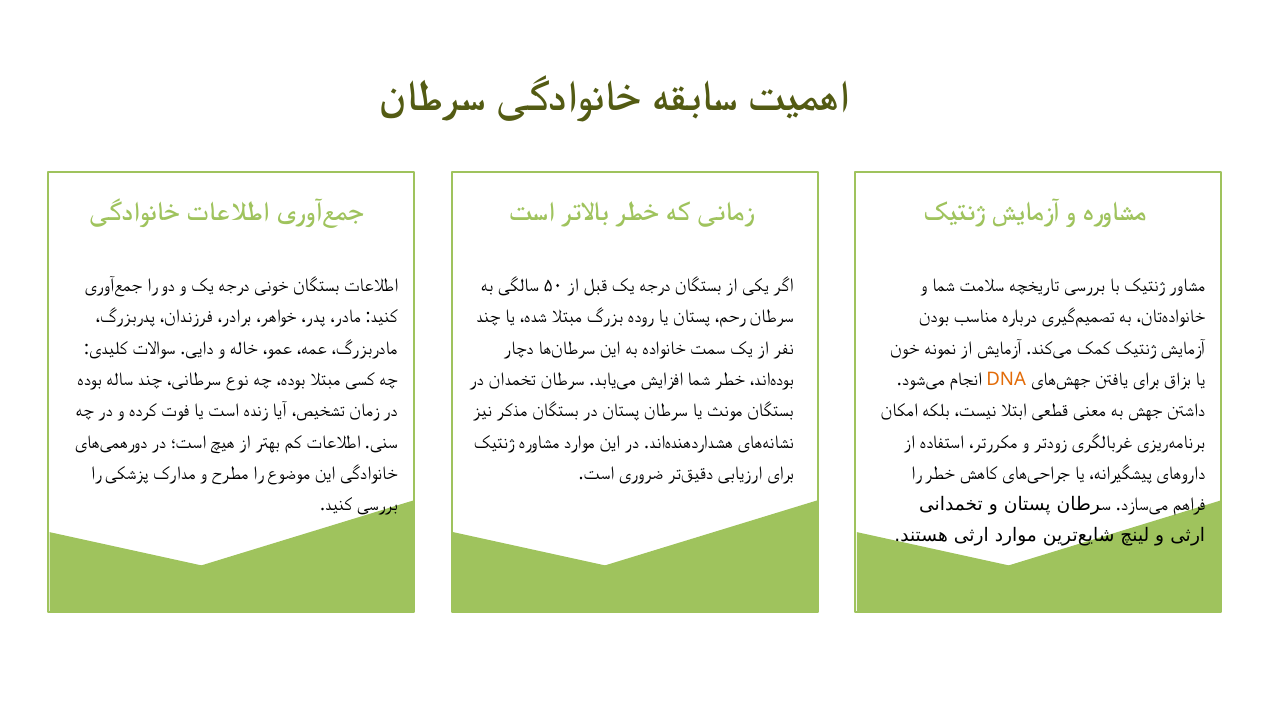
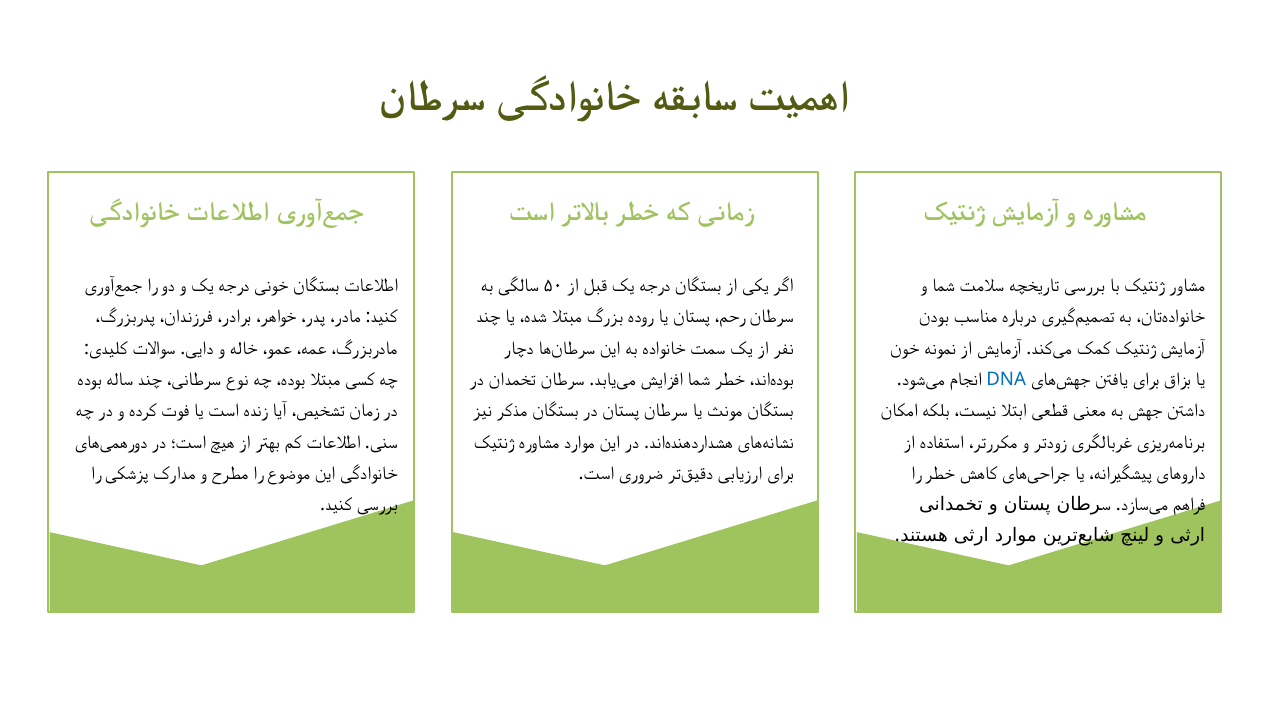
DNA colour: orange -> blue
